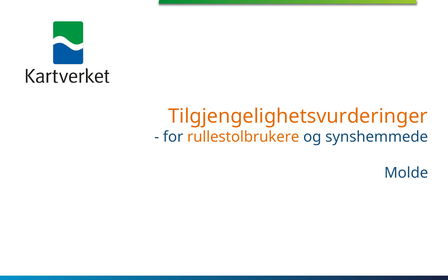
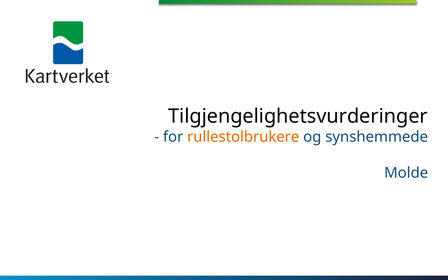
Tilgjengelighetsvurderinger colour: orange -> black
